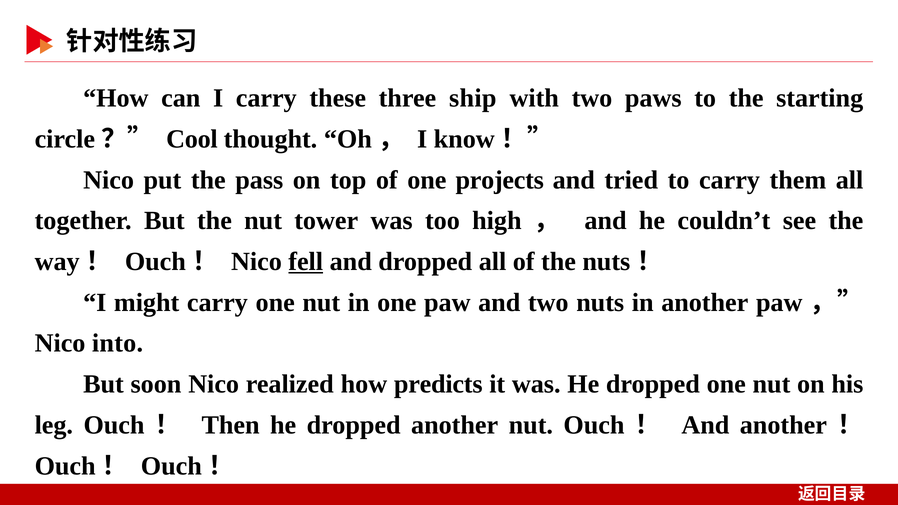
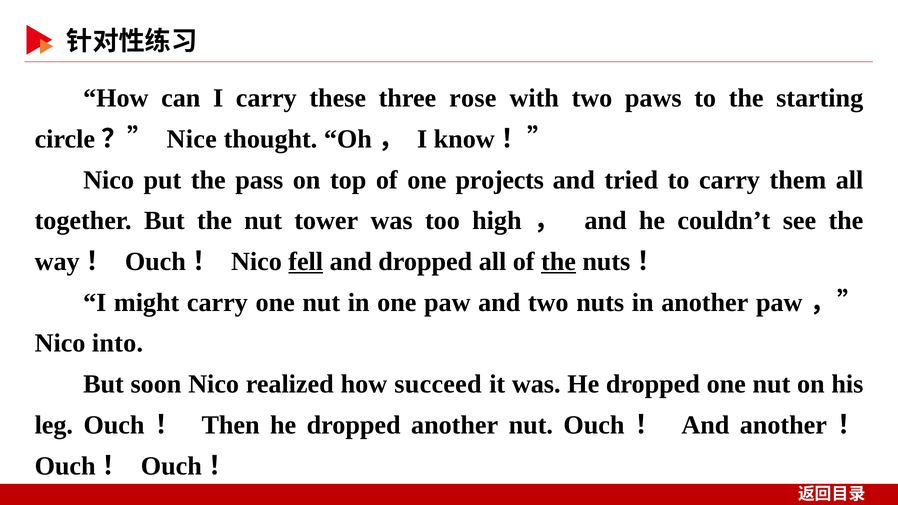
ship: ship -> rose
Cool: Cool -> Nice
the at (558, 262) underline: none -> present
predicts: predicts -> succeed
